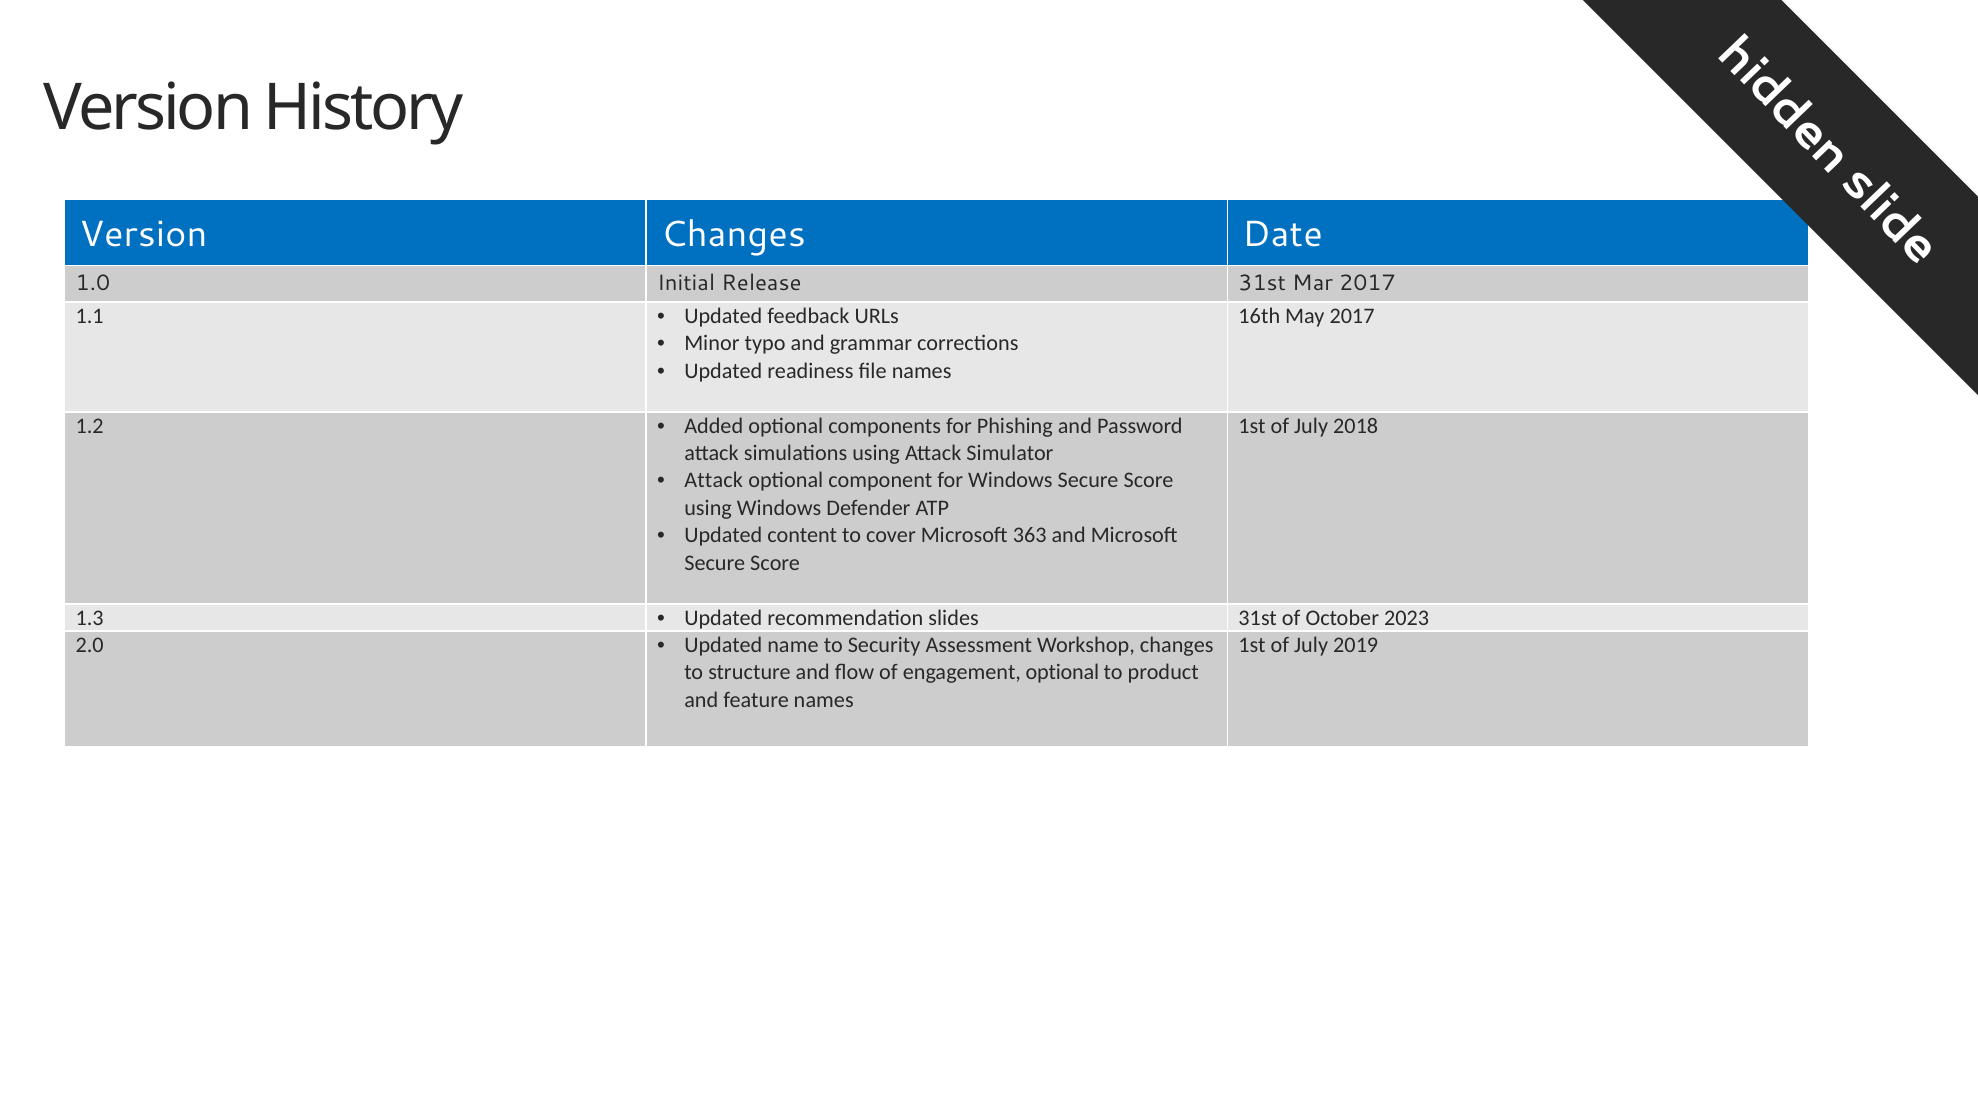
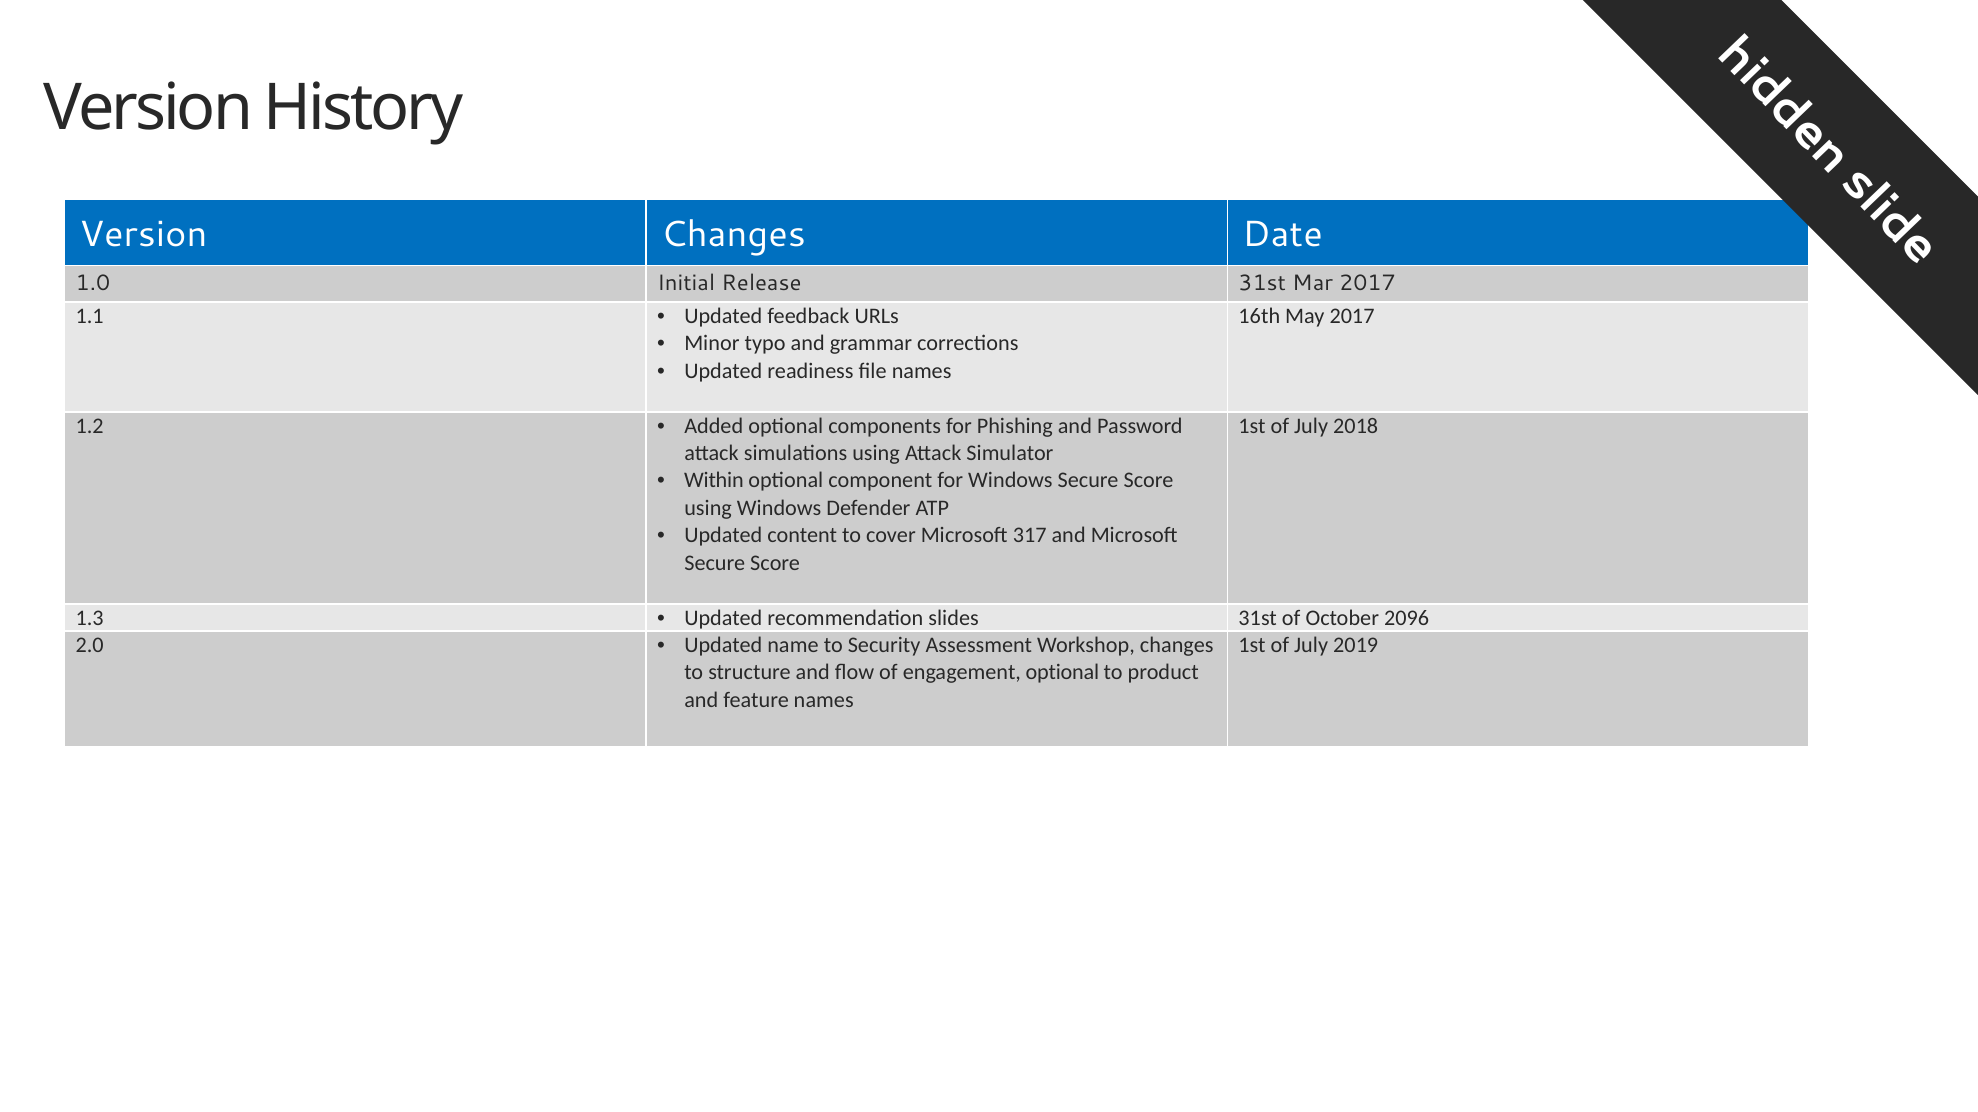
Attack at (714, 481): Attack -> Within
363: 363 -> 317
2023: 2023 -> 2096
